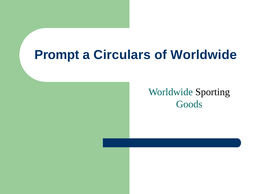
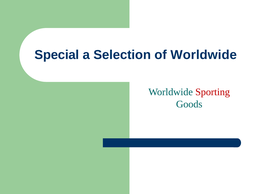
Prompt: Prompt -> Special
Circulars: Circulars -> Selection
Sporting colour: black -> red
